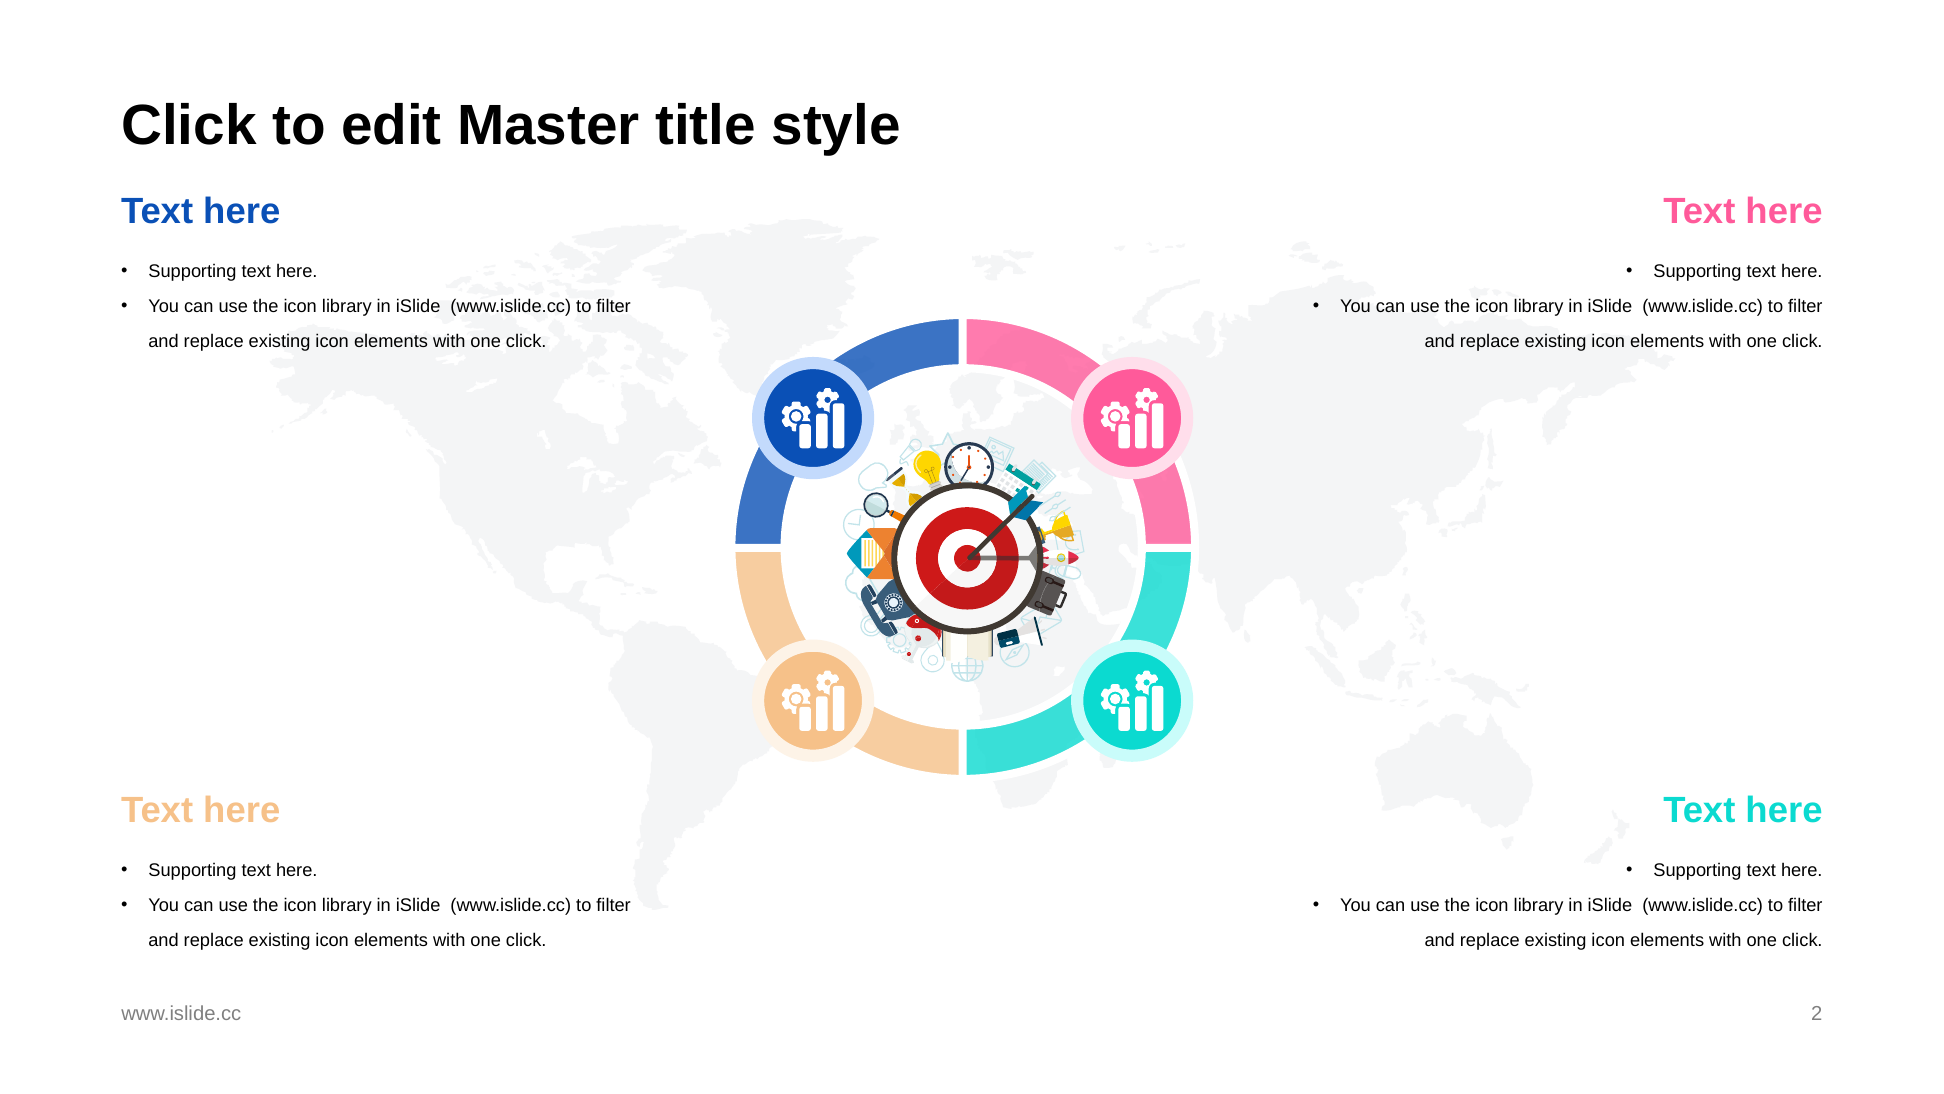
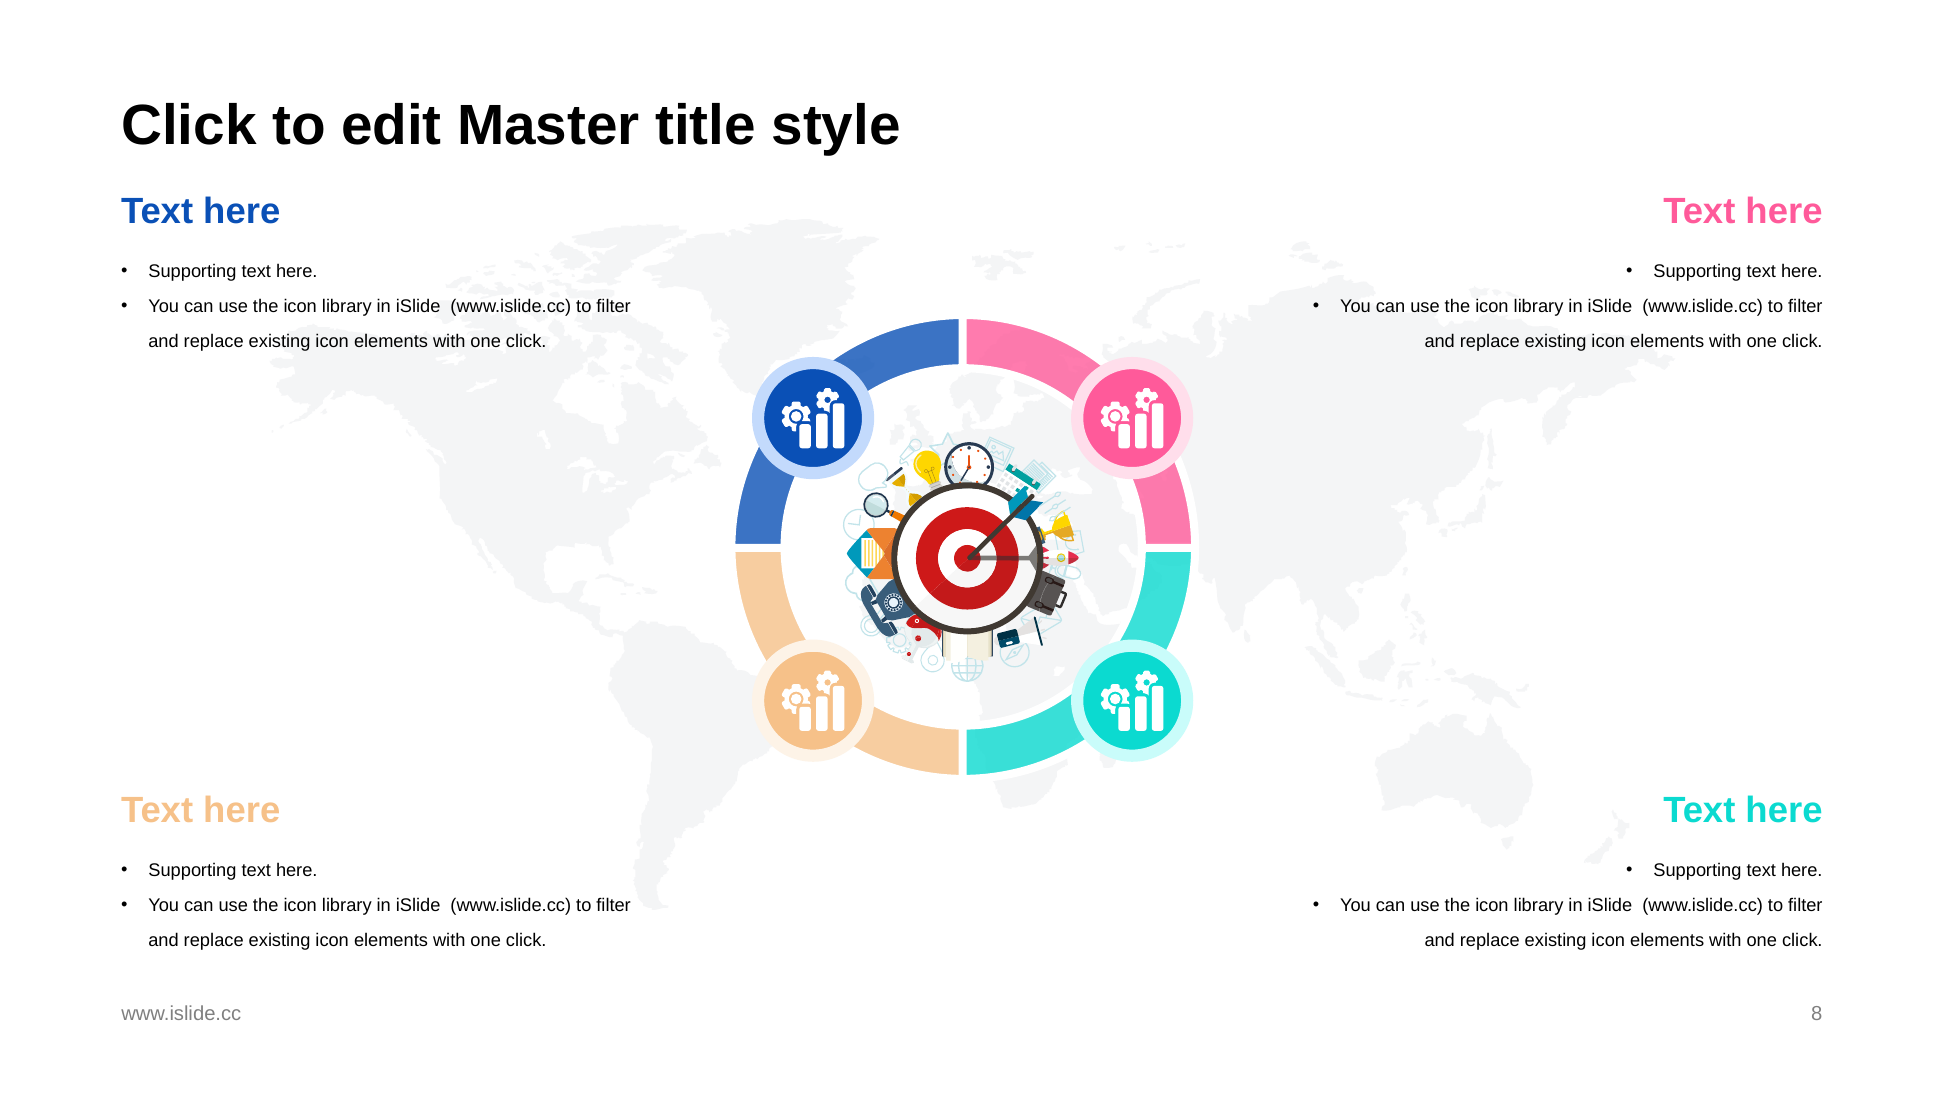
2: 2 -> 8
